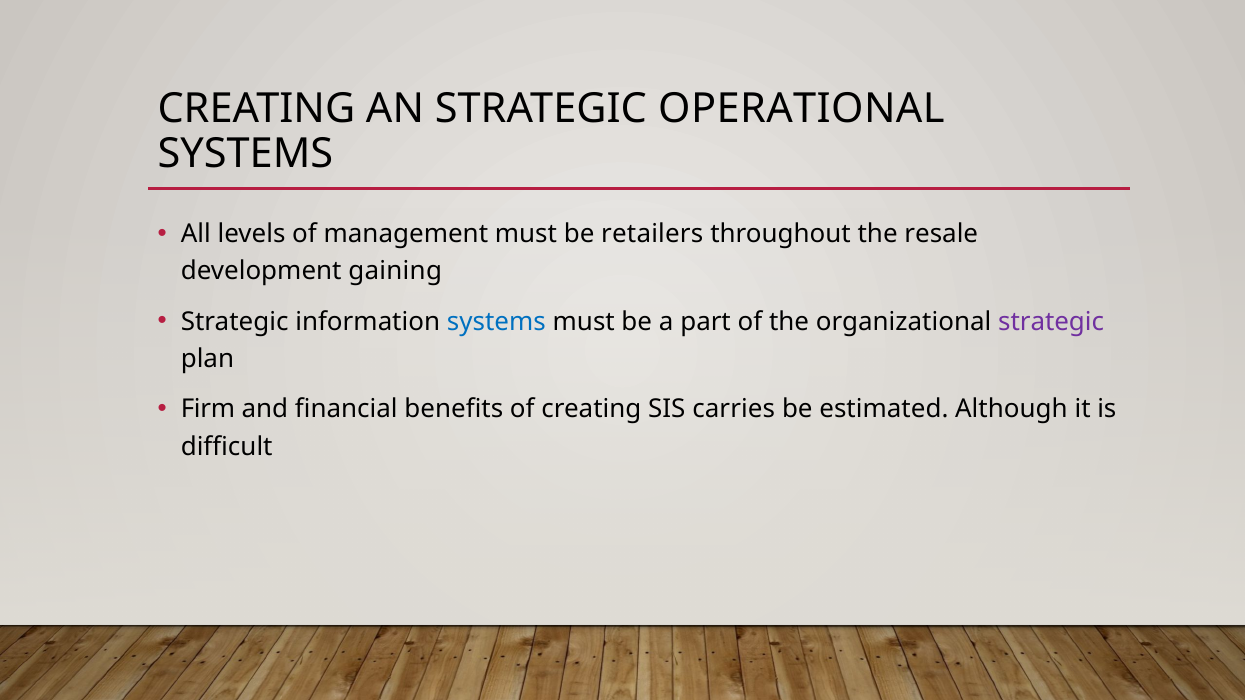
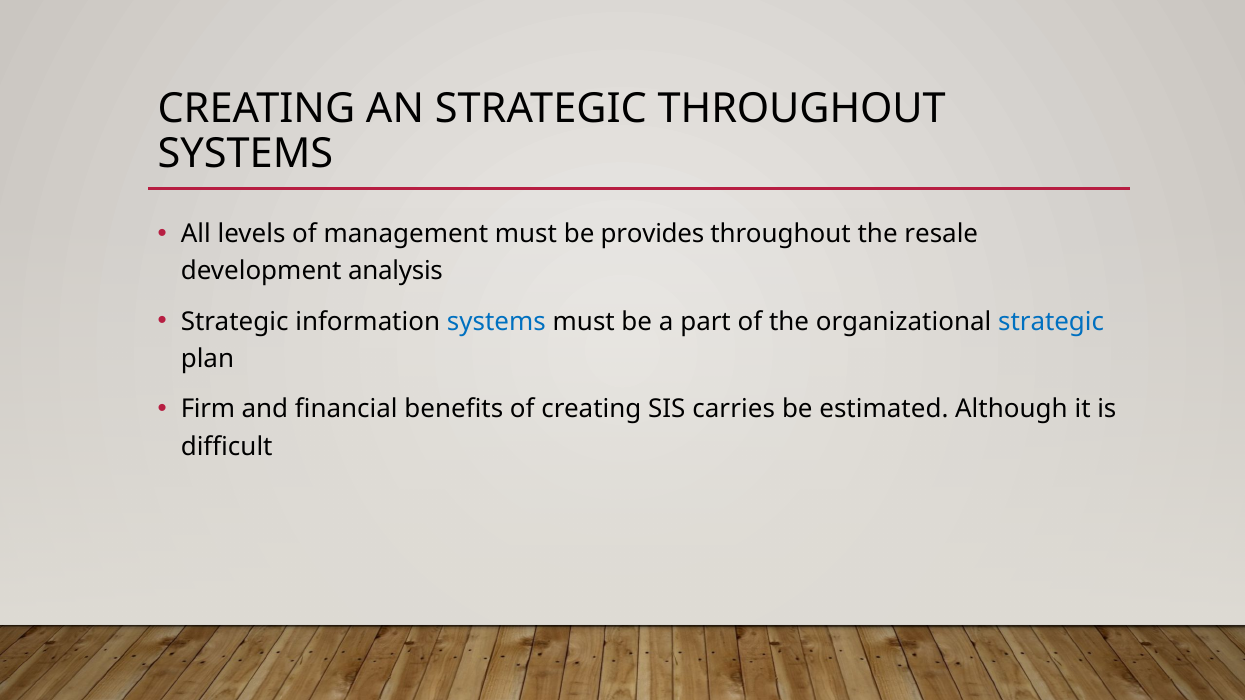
STRATEGIC OPERATIONAL: OPERATIONAL -> THROUGHOUT
retailers: retailers -> provides
gaining: gaining -> analysis
strategic at (1051, 322) colour: purple -> blue
